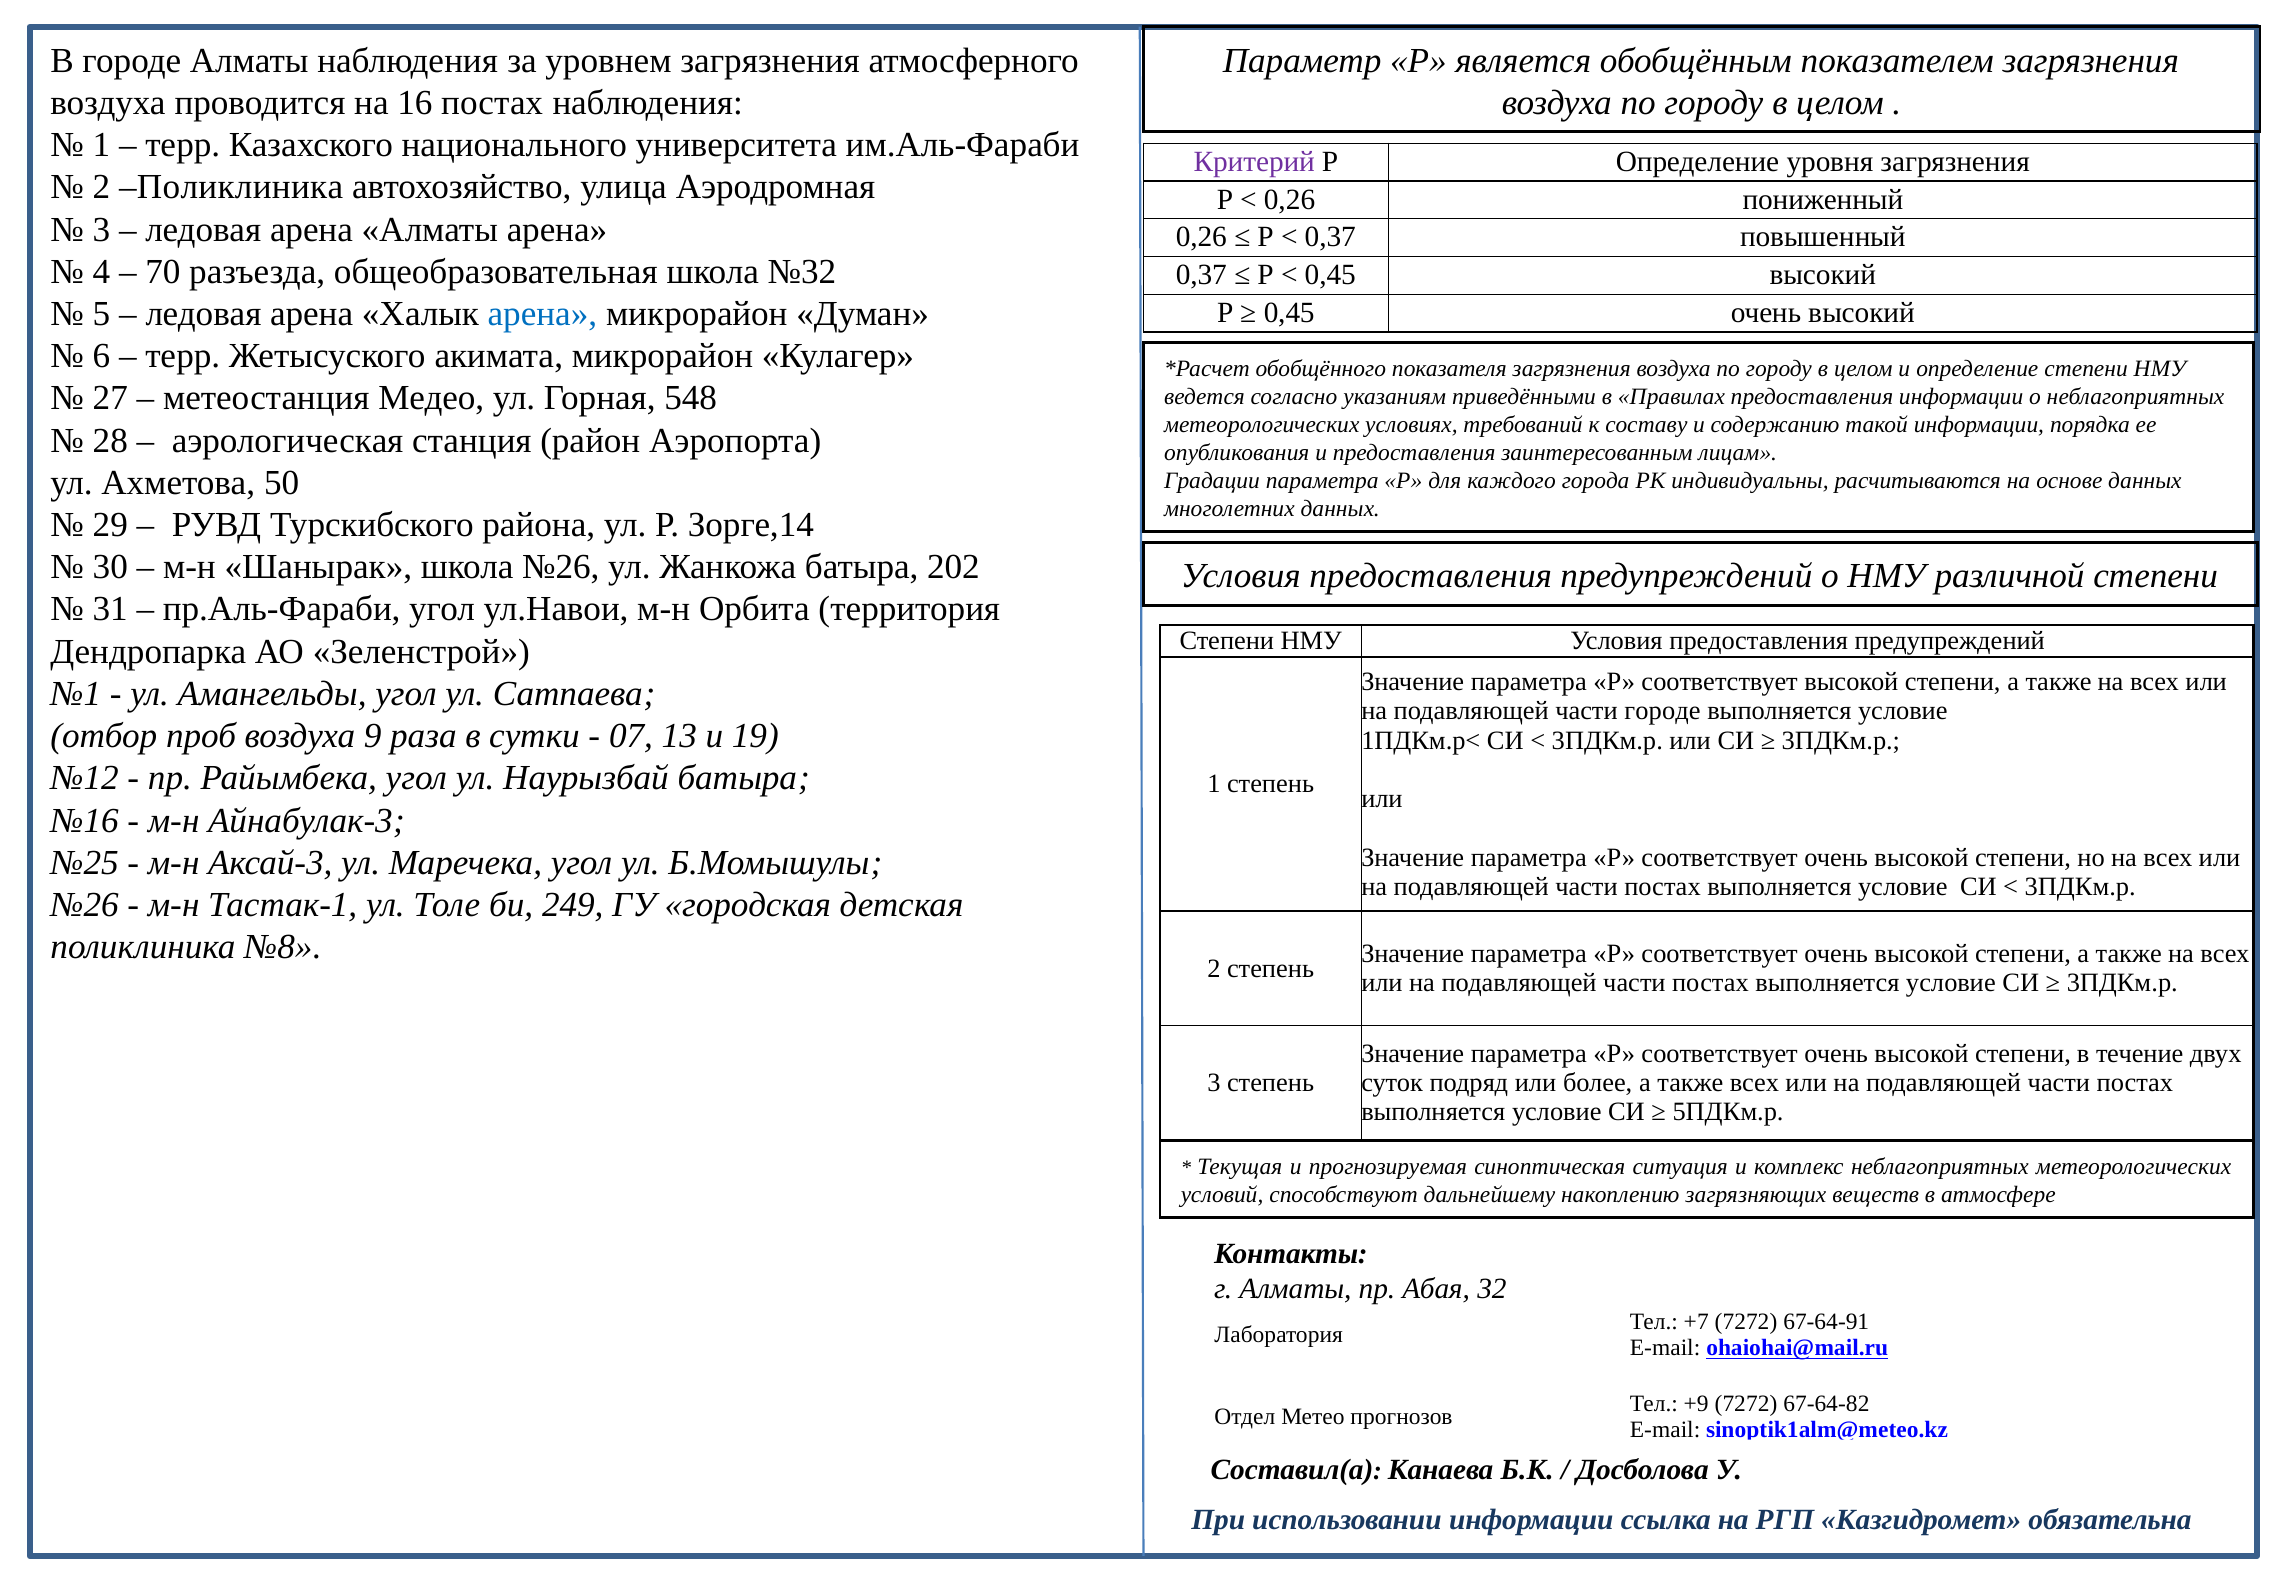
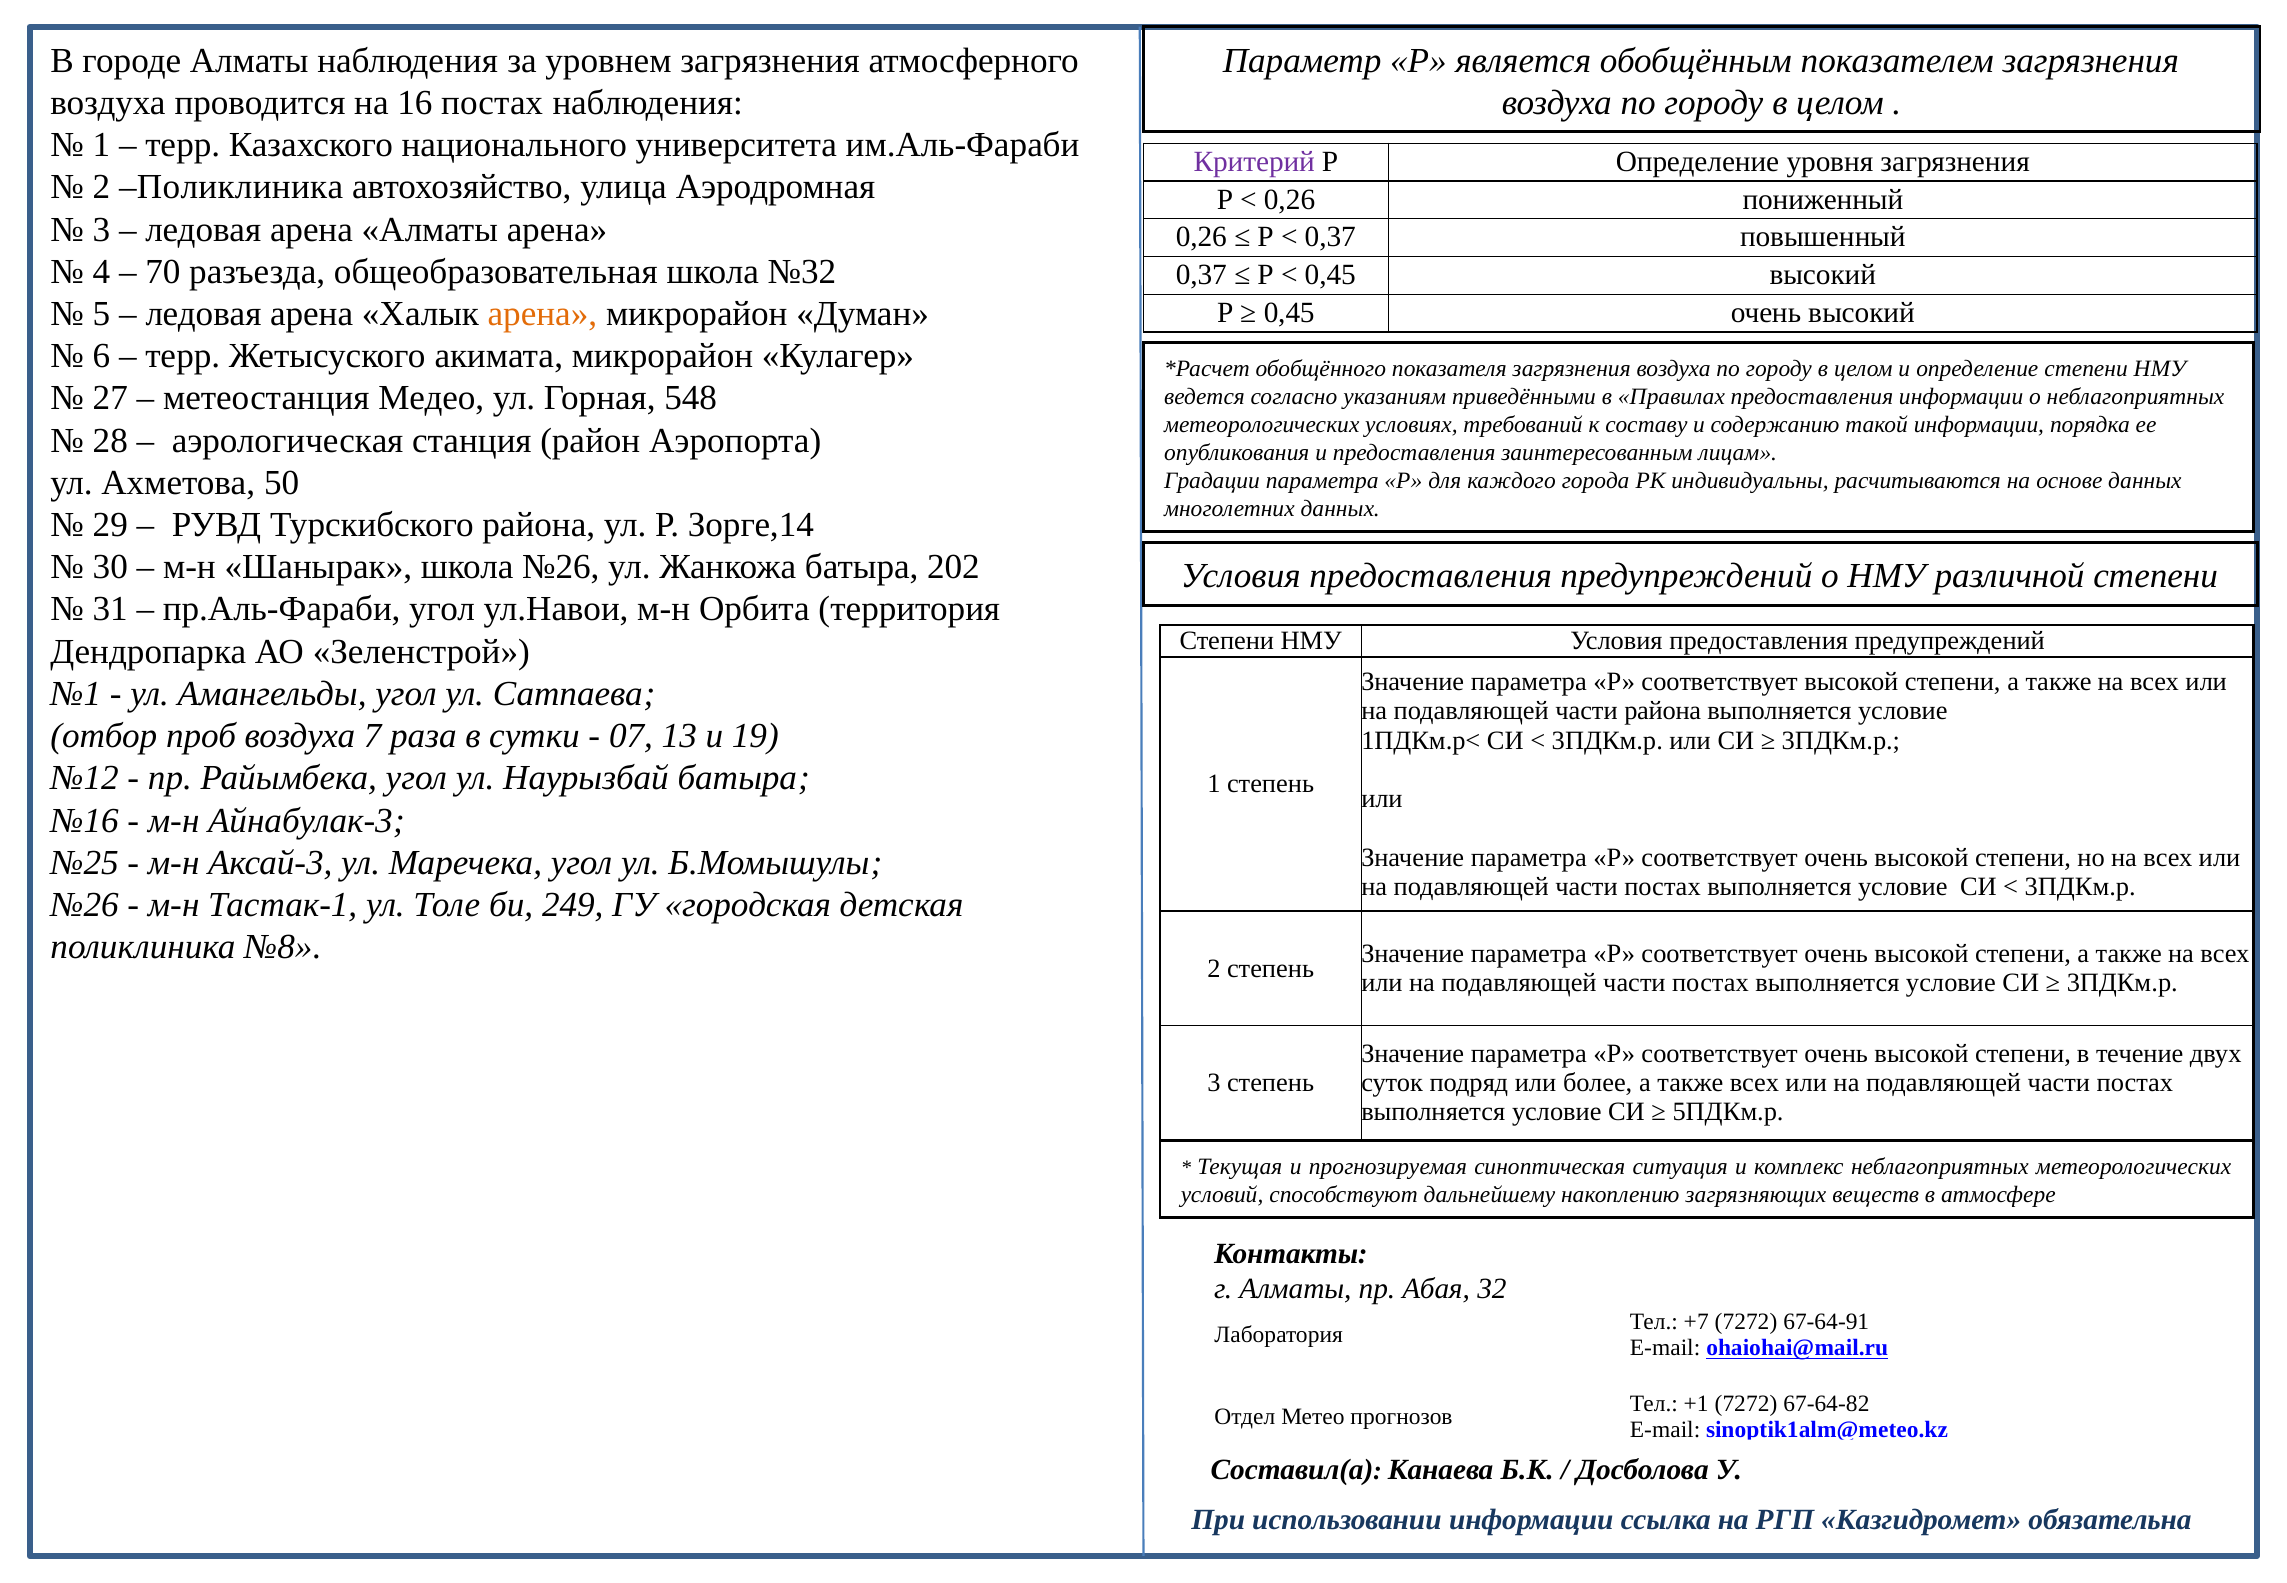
арена at (542, 314) colour: blue -> orange
части городе: городе -> района
9: 9 -> 7
+9: +9 -> +1
